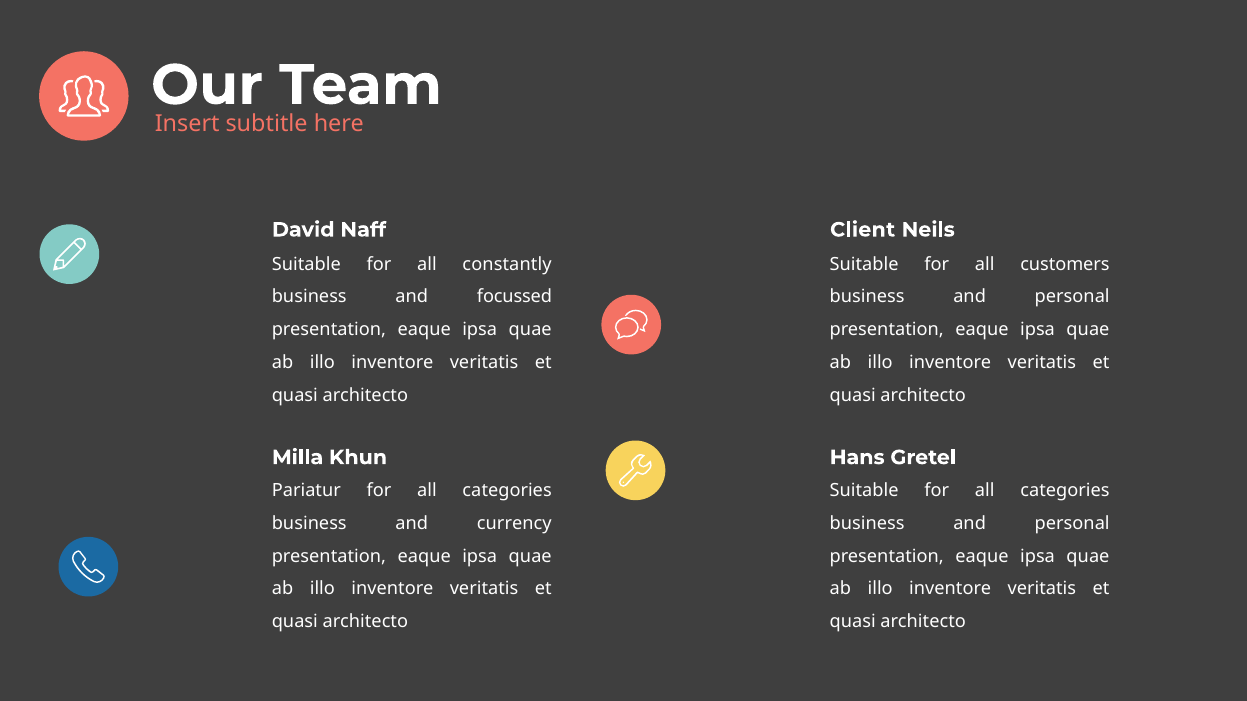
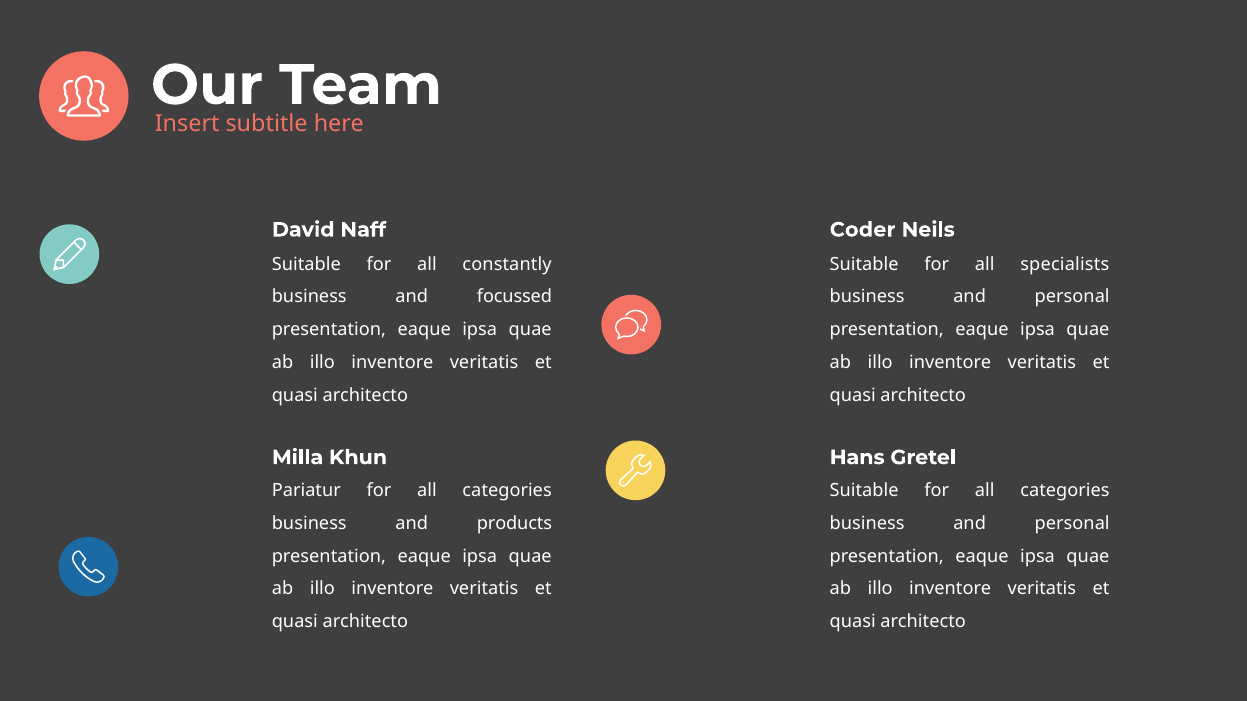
Client: Client -> Coder
customers: customers -> specialists
currency: currency -> products
